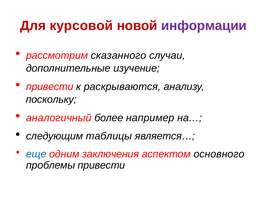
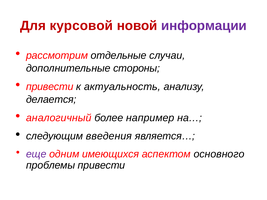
сказанного: сказанного -> отдельные
изучение: изучение -> стороны
раскрываются: раскрываются -> актуальность
поскольку: поскольку -> делается
таблицы: таблицы -> введения
еще colour: blue -> purple
заключения: заключения -> имеющихся
